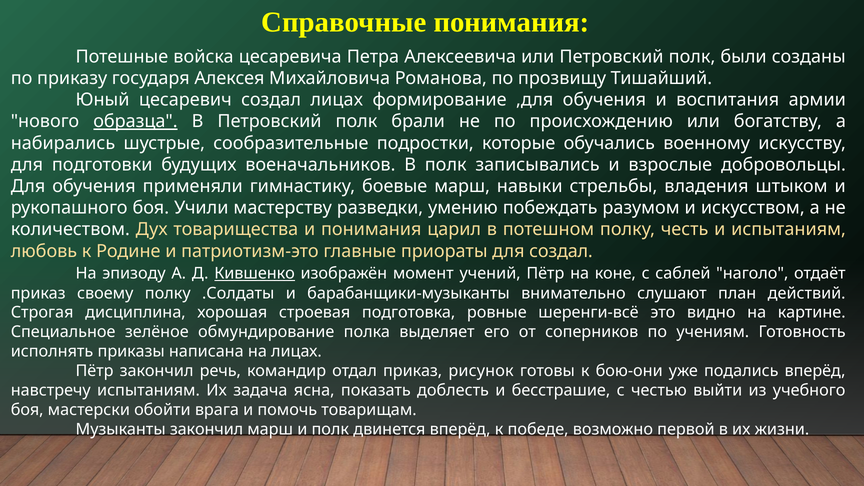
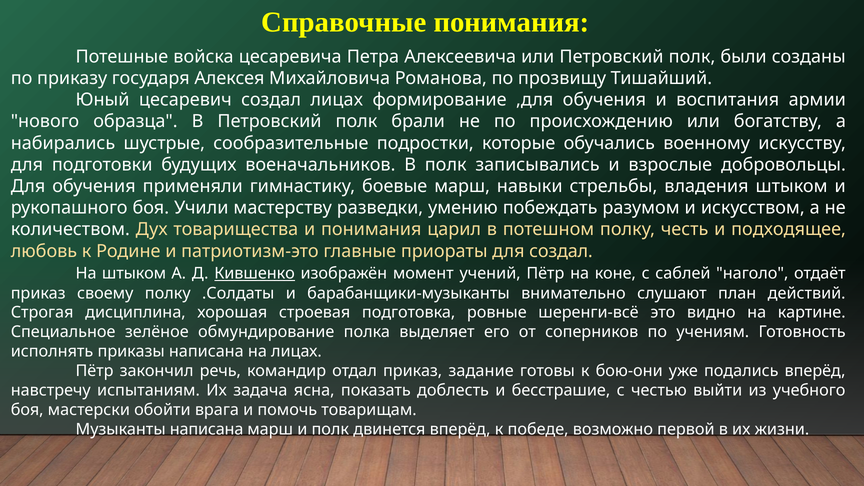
образца underline: present -> none
и испытаниям: испытаниям -> подходящее
На эпизоду: эпизоду -> штыком
рисунок: рисунок -> задание
Музыканты закончил: закончил -> написана
